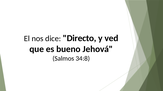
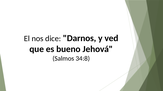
Directo: Directo -> Darnos
